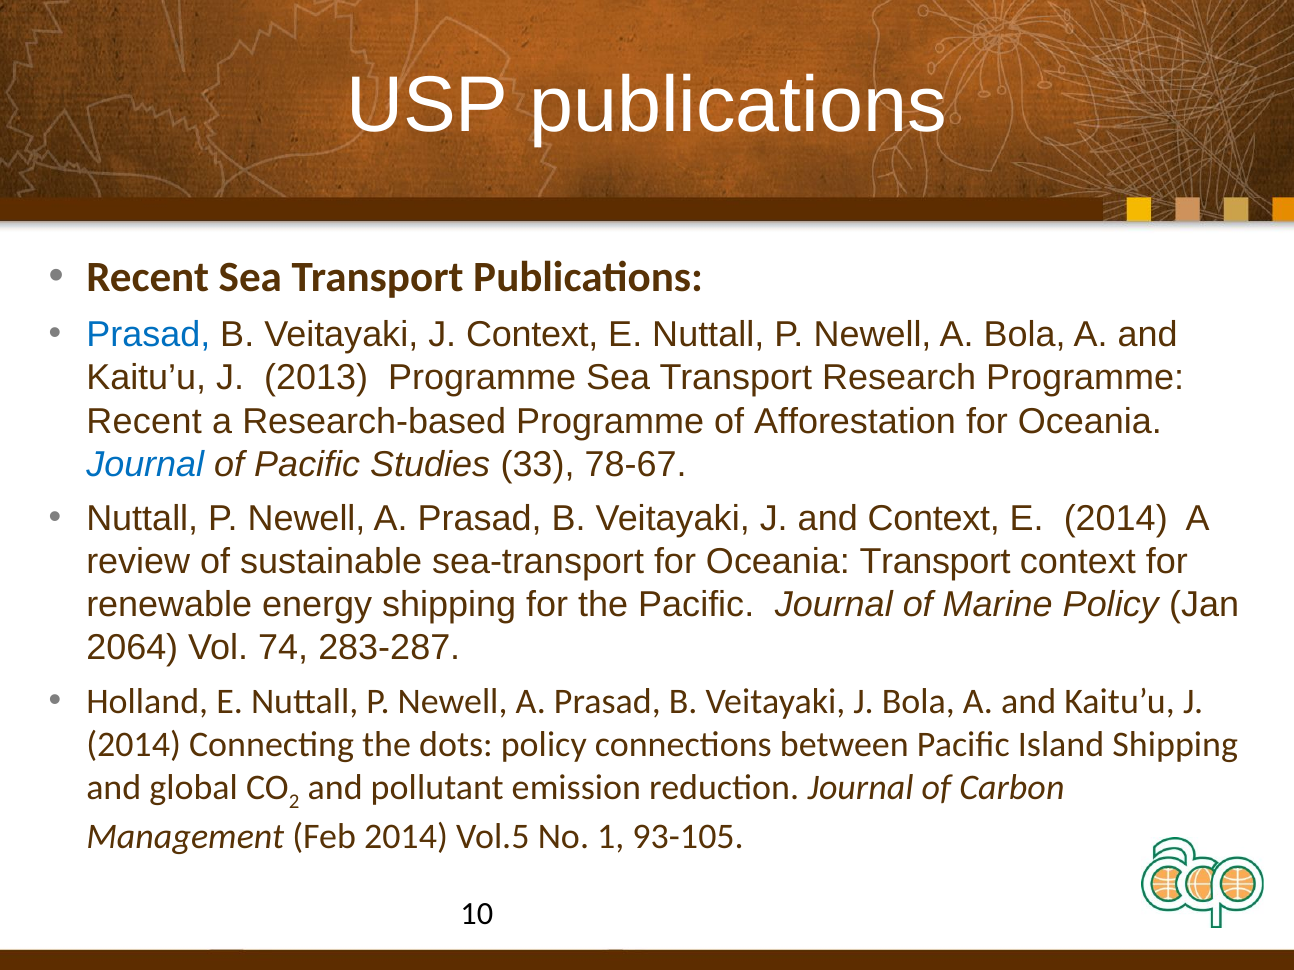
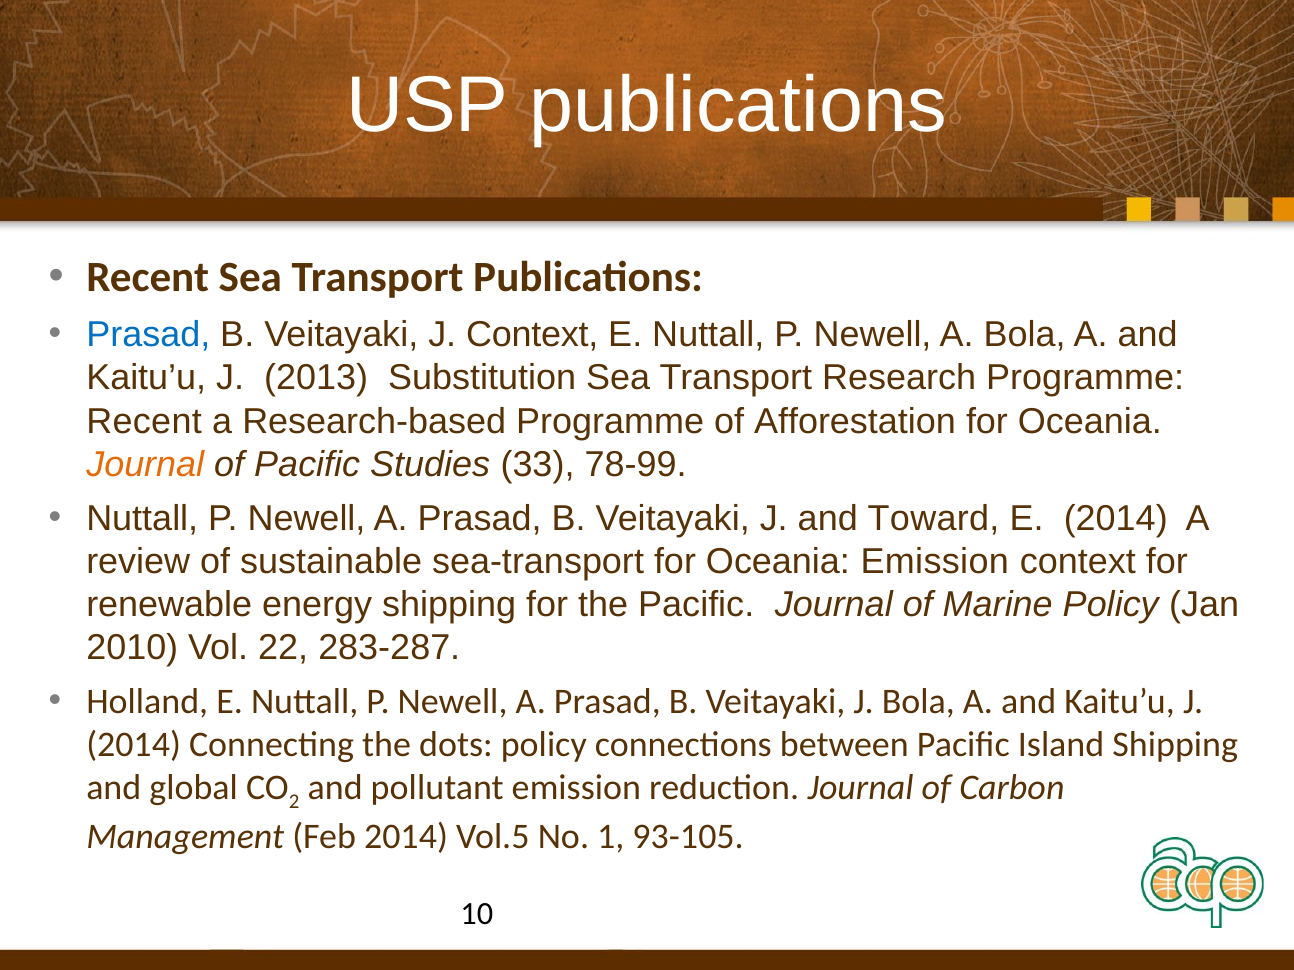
2013 Programme: Programme -> Substitution
Journal at (145, 465) colour: blue -> orange
78-67: 78-67 -> 78-99
and Context: Context -> Toward
Oceania Transport: Transport -> Emission
2064: 2064 -> 2010
74: 74 -> 22
